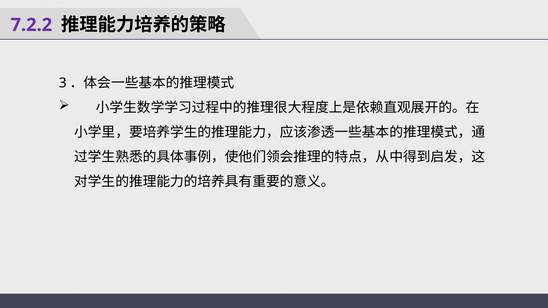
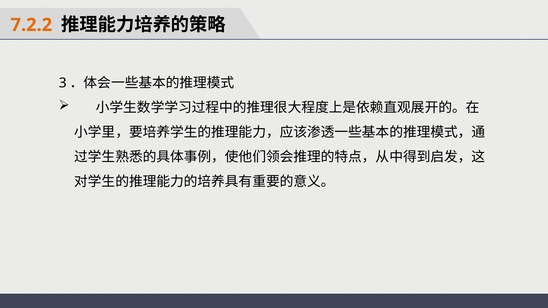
7.2.2 colour: purple -> orange
